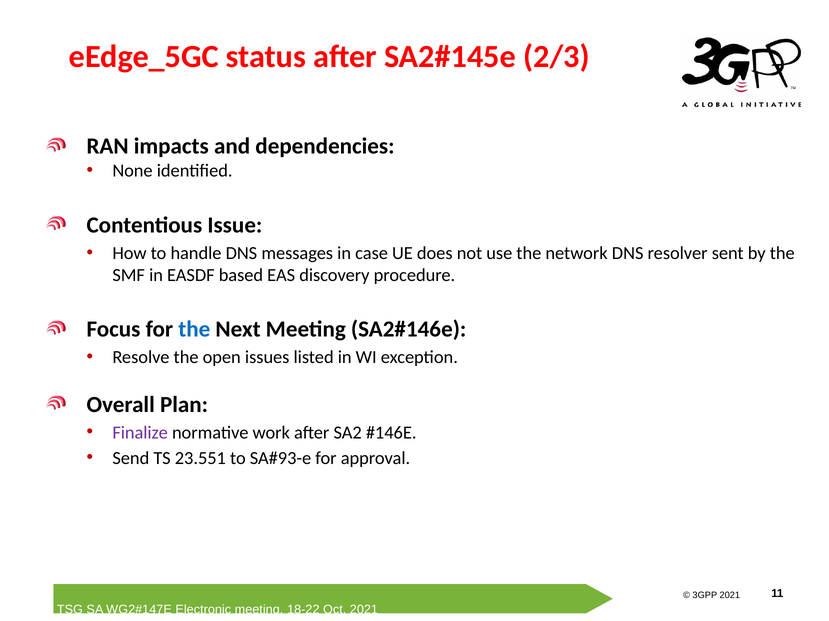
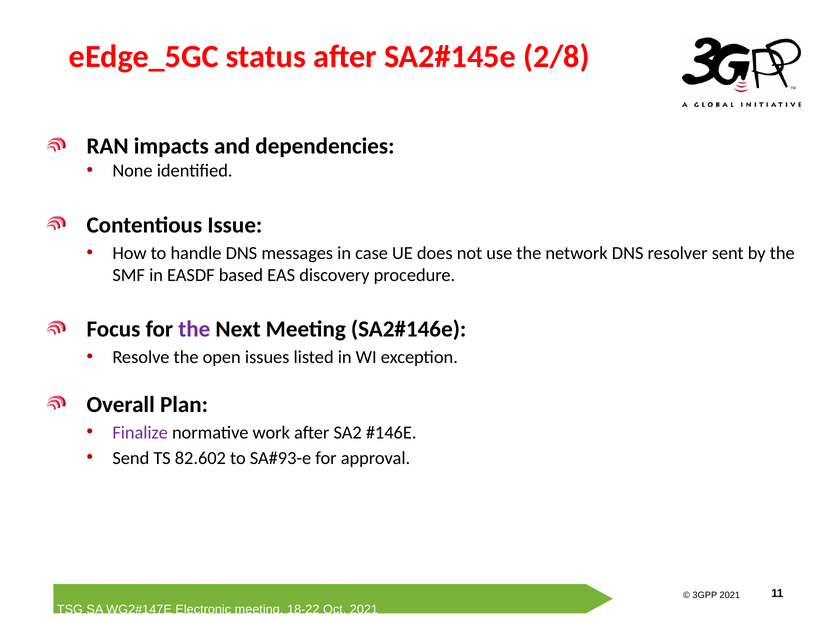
2/3: 2/3 -> 2/8
the at (194, 330) colour: blue -> purple
23.551: 23.551 -> 82.602
